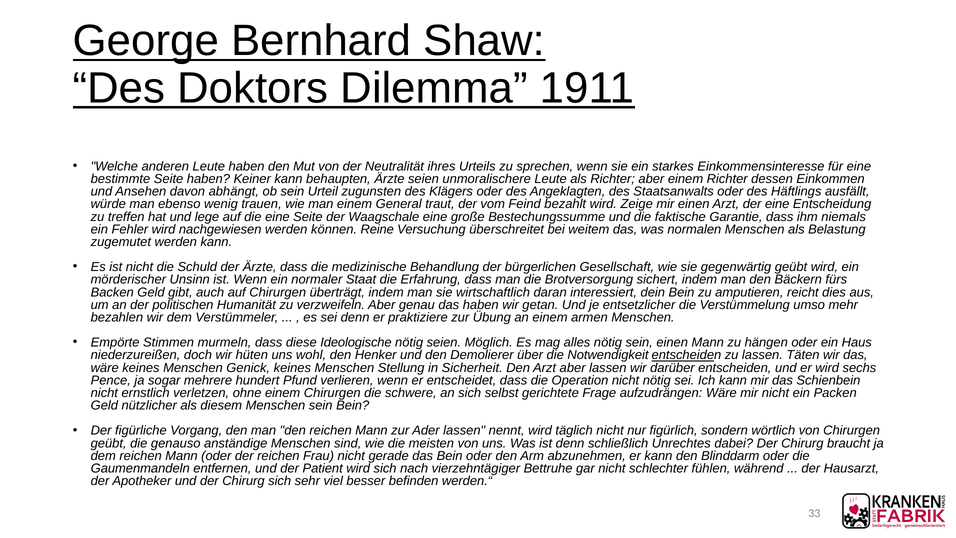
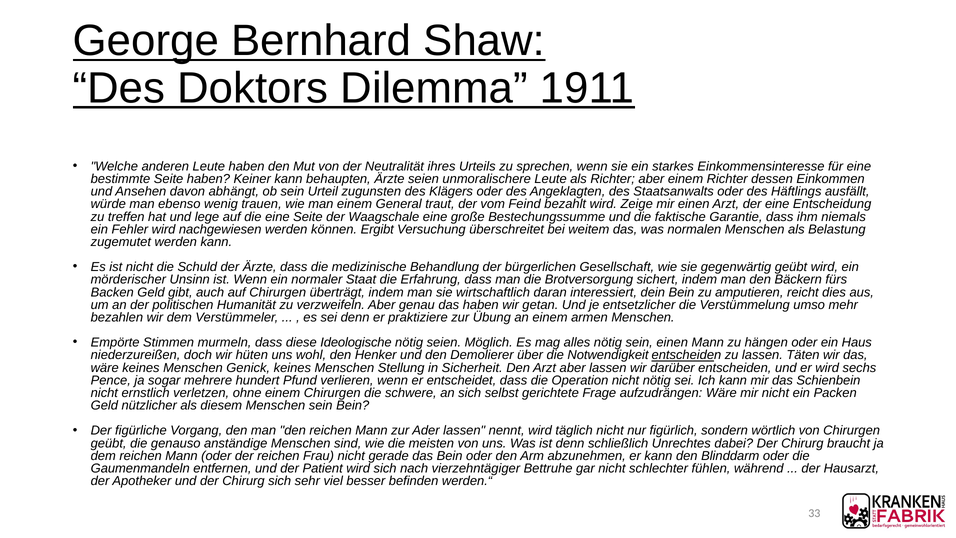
Reine: Reine -> Ergibt
